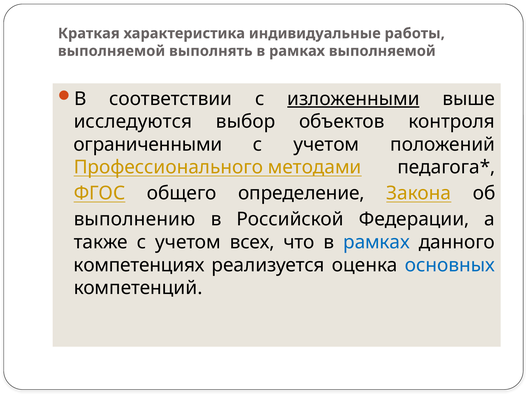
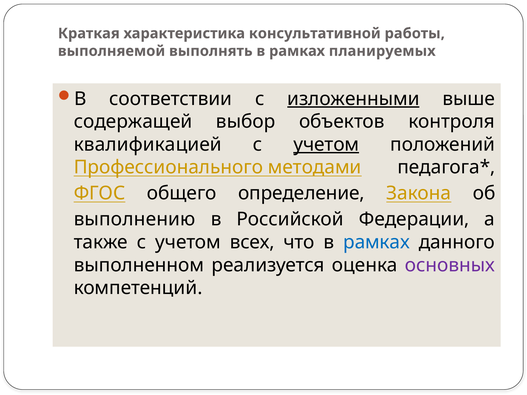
индивидуальные: индивидуальные -> консультативной
рамках выполняемой: выполняемой -> планируемых
исследуются: исследуются -> содержащей
ограниченными: ограниченными -> квалификацией
учетом at (326, 145) underline: none -> present
компетенциях: компетенциях -> выполненном
основных colour: blue -> purple
